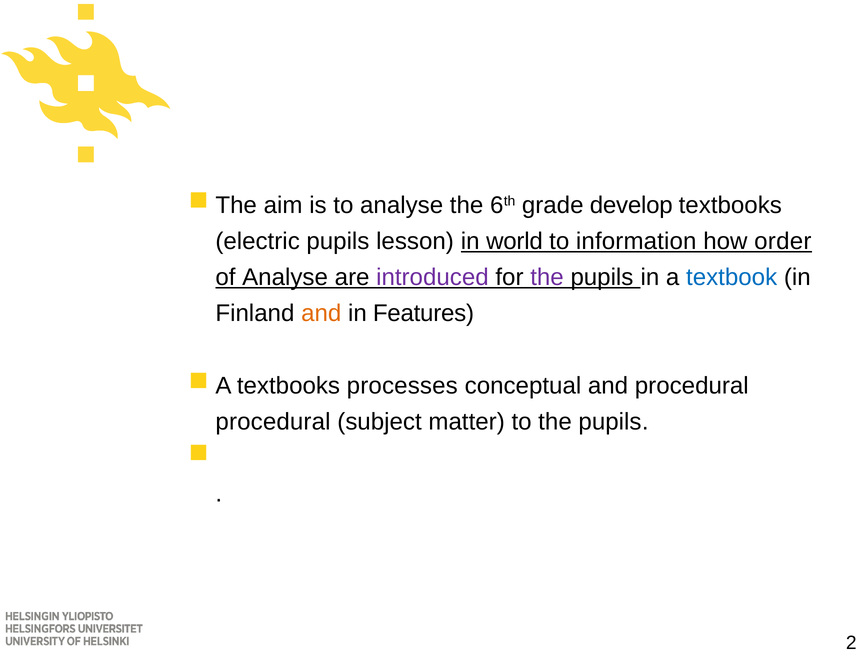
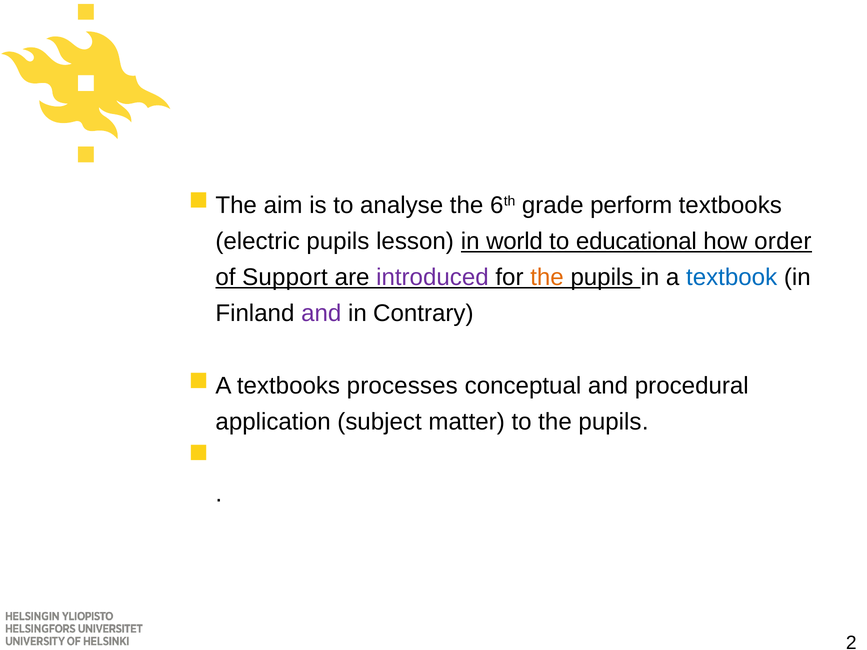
develop: develop -> perform
information: information -> educational
of Analyse: Analyse -> Support
the at (547, 277) colour: purple -> orange
and at (321, 314) colour: orange -> purple
Features: Features -> Contrary
procedural at (273, 422): procedural -> application
